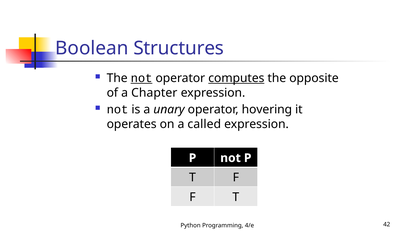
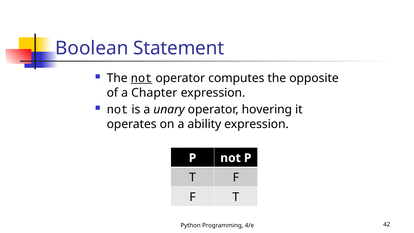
Structures: Structures -> Statement
computes underline: present -> none
called: called -> ability
